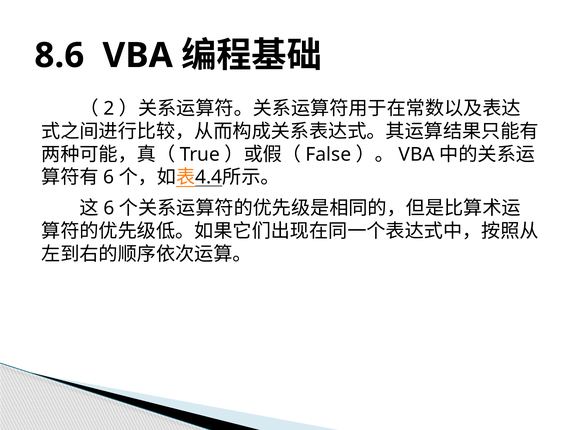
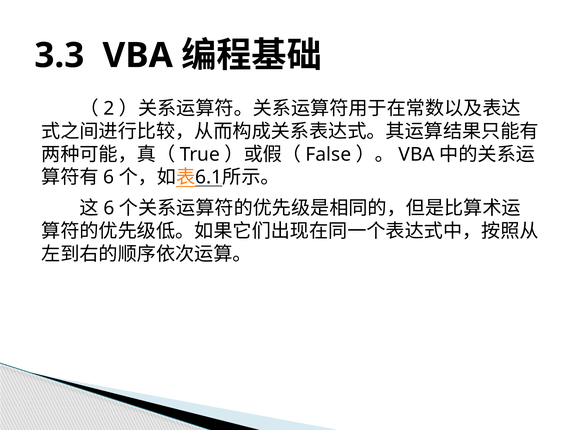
8.6: 8.6 -> 3.3
4.4: 4.4 -> 6.1
